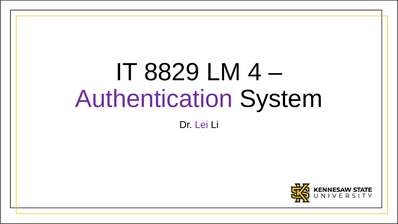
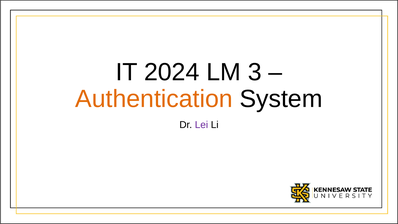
8829: 8829 -> 2024
4: 4 -> 3
Authentication colour: purple -> orange
